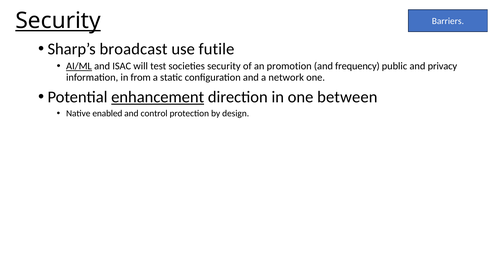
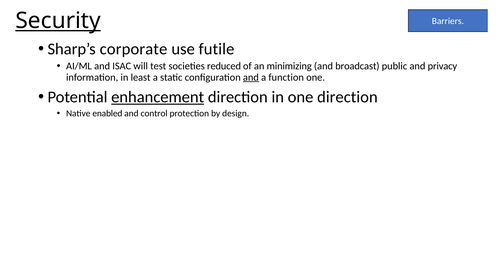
broadcast: broadcast -> corporate
AI/ML underline: present -> none
societies security: security -> reduced
promotion: promotion -> minimizing
frequency: frequency -> broadcast
from: from -> least
and at (251, 77) underline: none -> present
network: network -> function
one between: between -> direction
